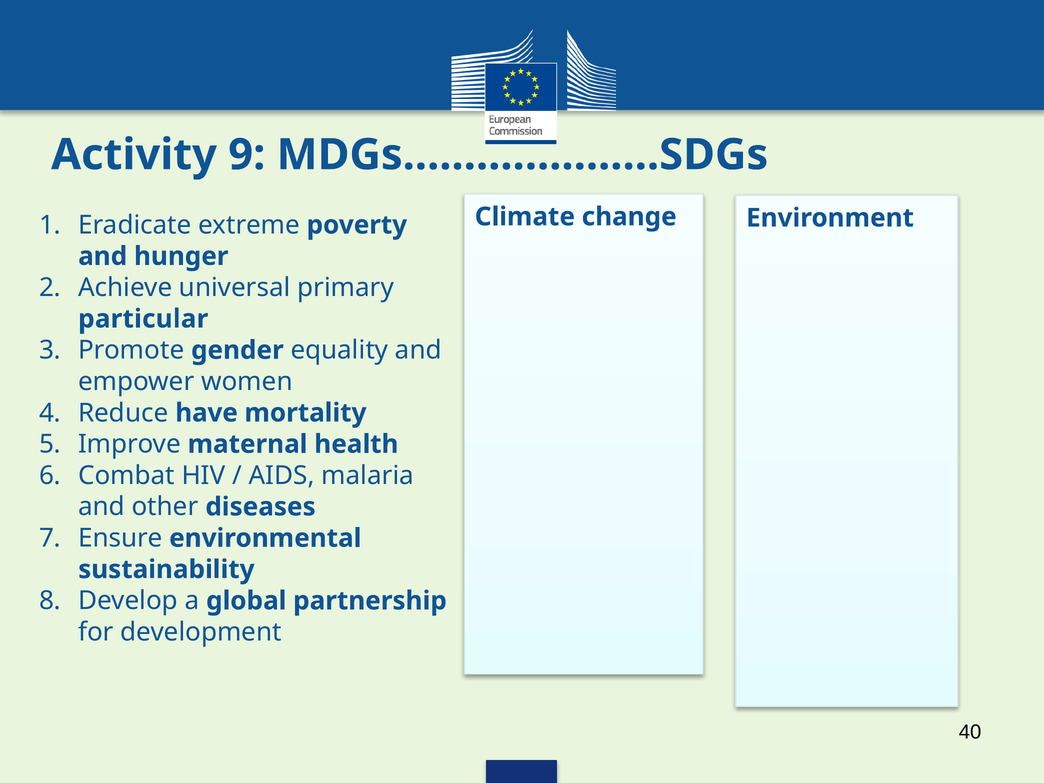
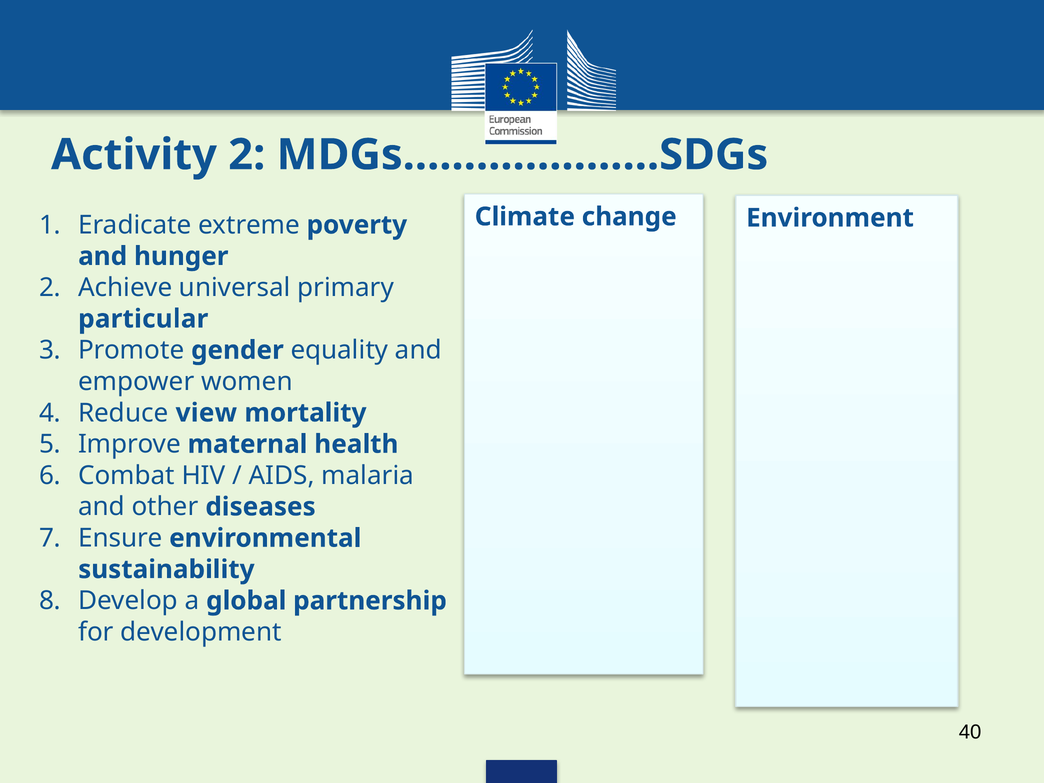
Activity 9: 9 -> 2
have: have -> view
